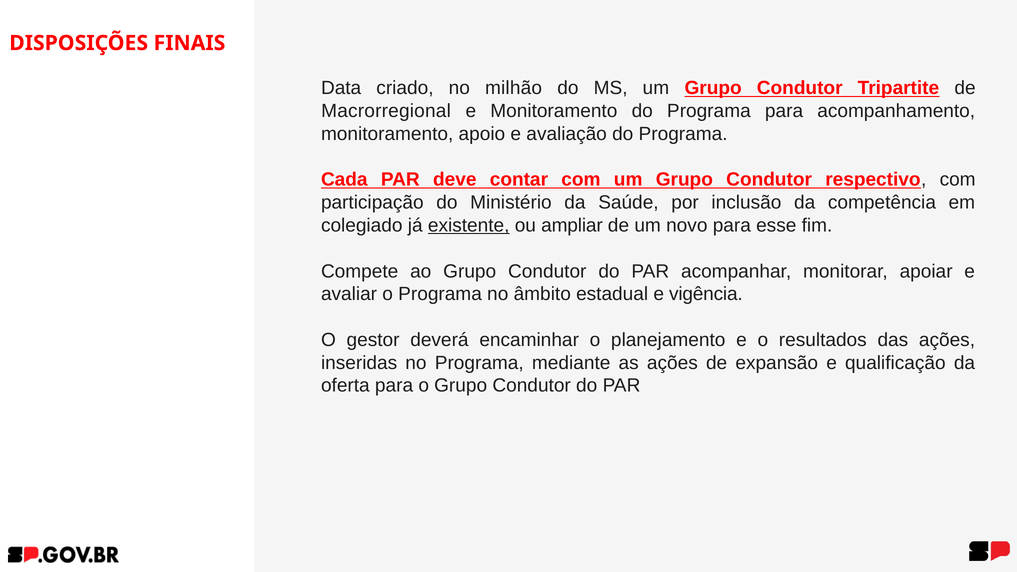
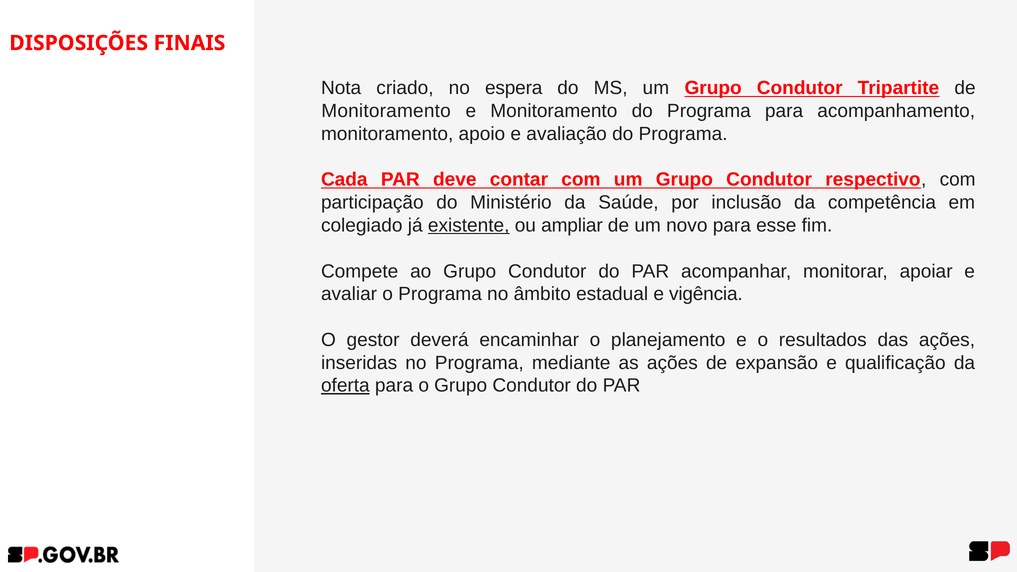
Data: Data -> Nota
milhão: milhão -> espera
Macrorregional at (386, 111): Macrorregional -> Monitoramento
oferta underline: none -> present
